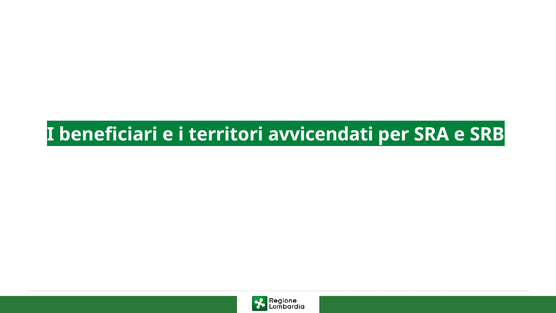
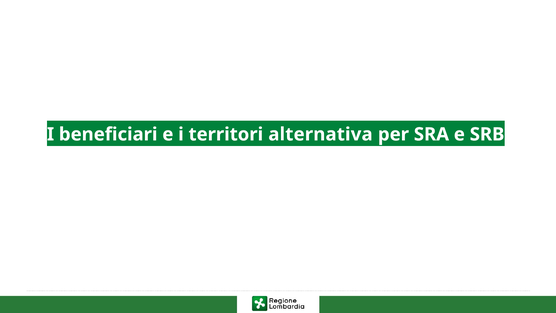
avvicendati: avvicendati -> alternativa
